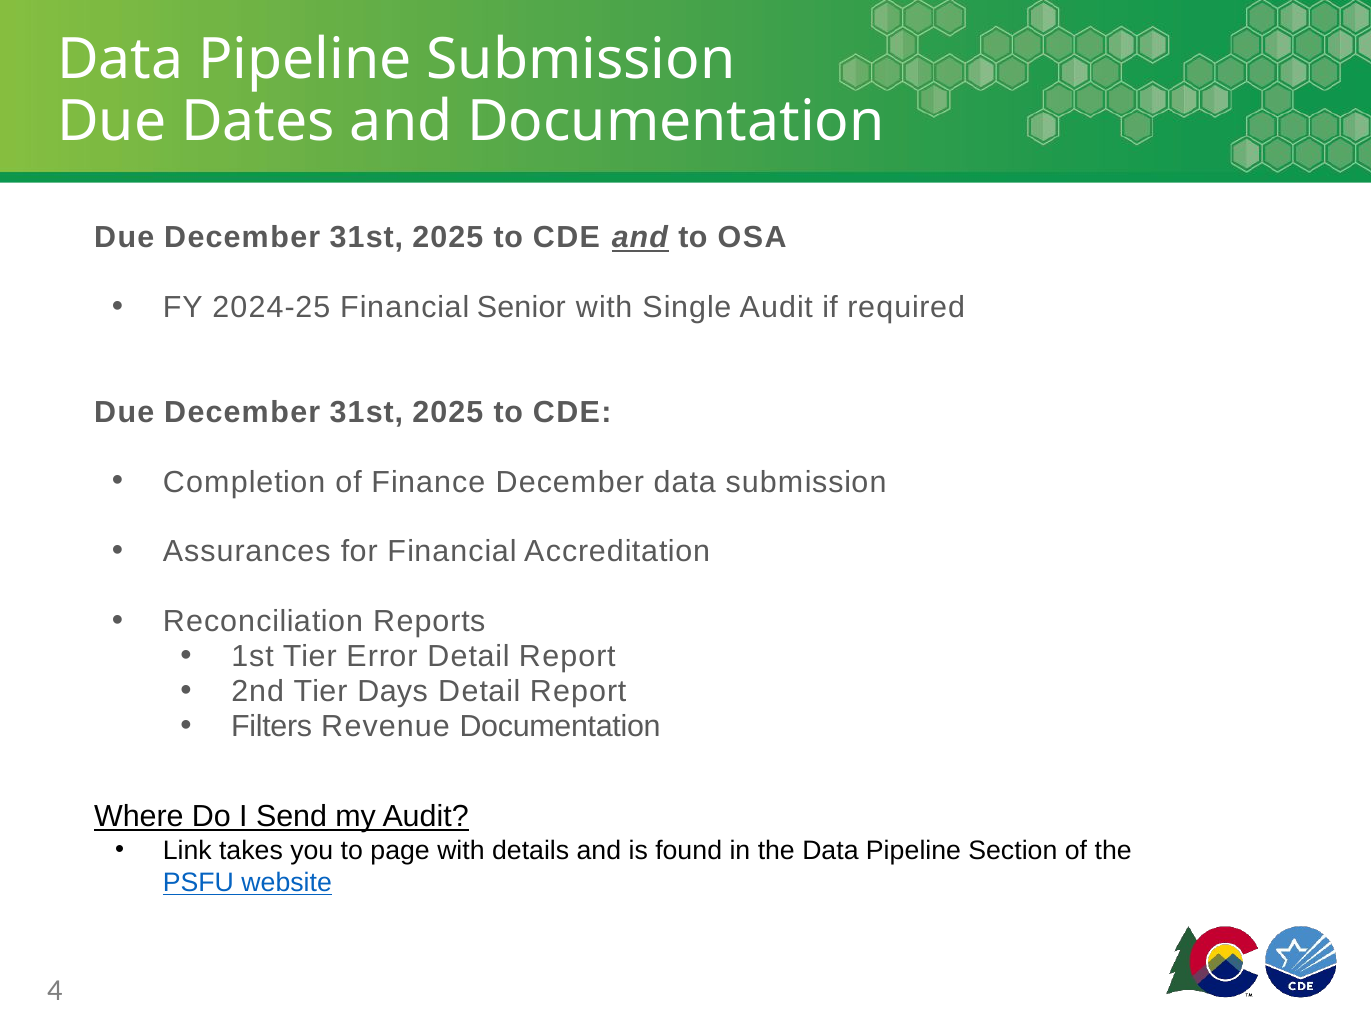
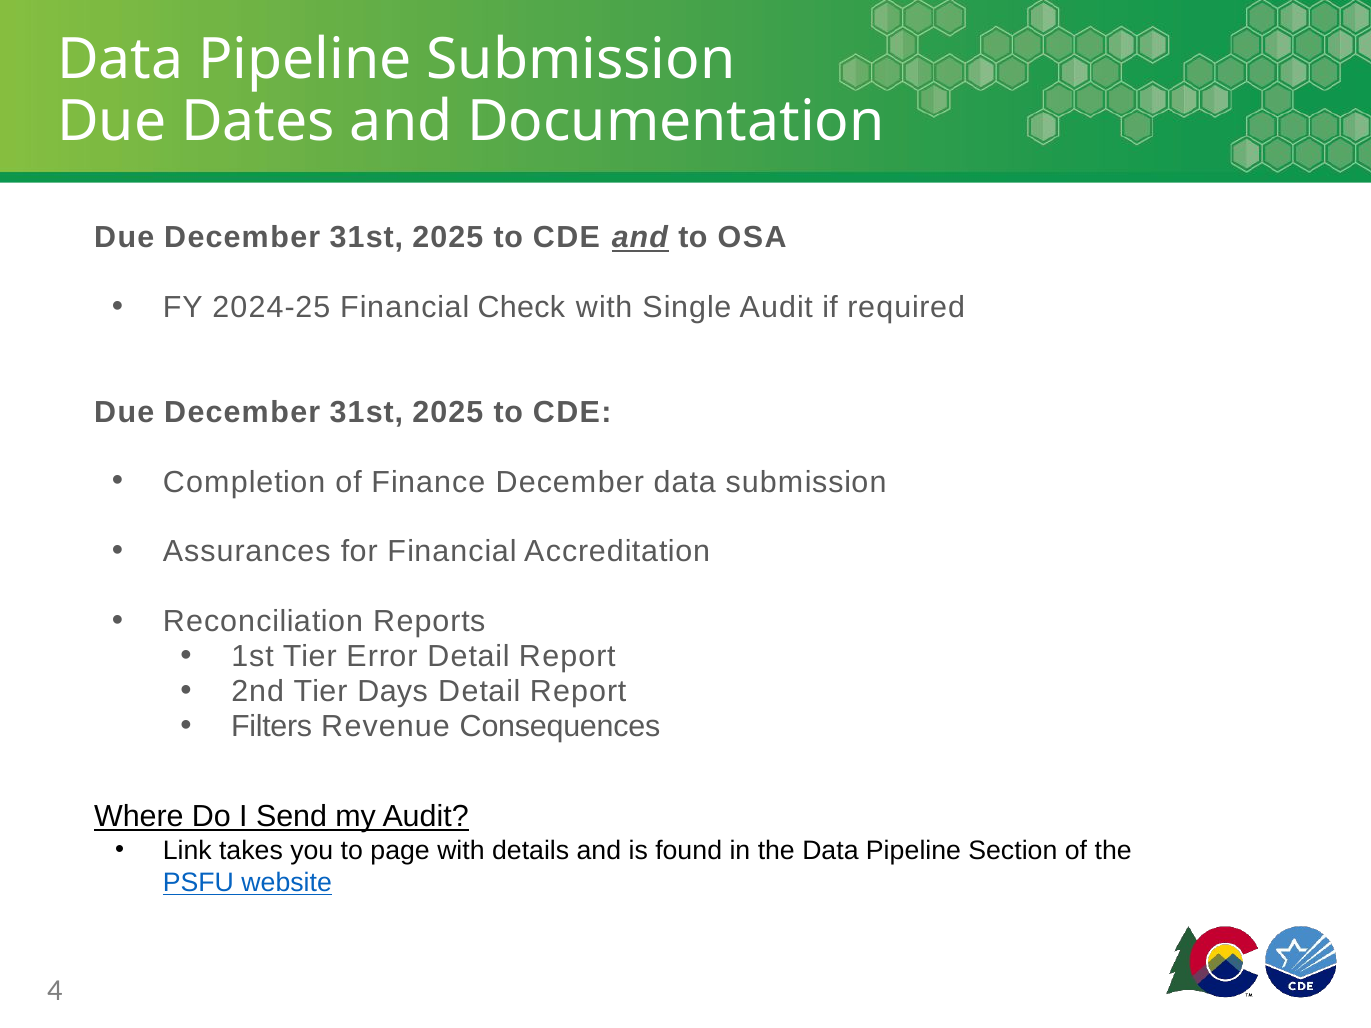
Senior: Senior -> Check
Revenue Documentation: Documentation -> Consequences
